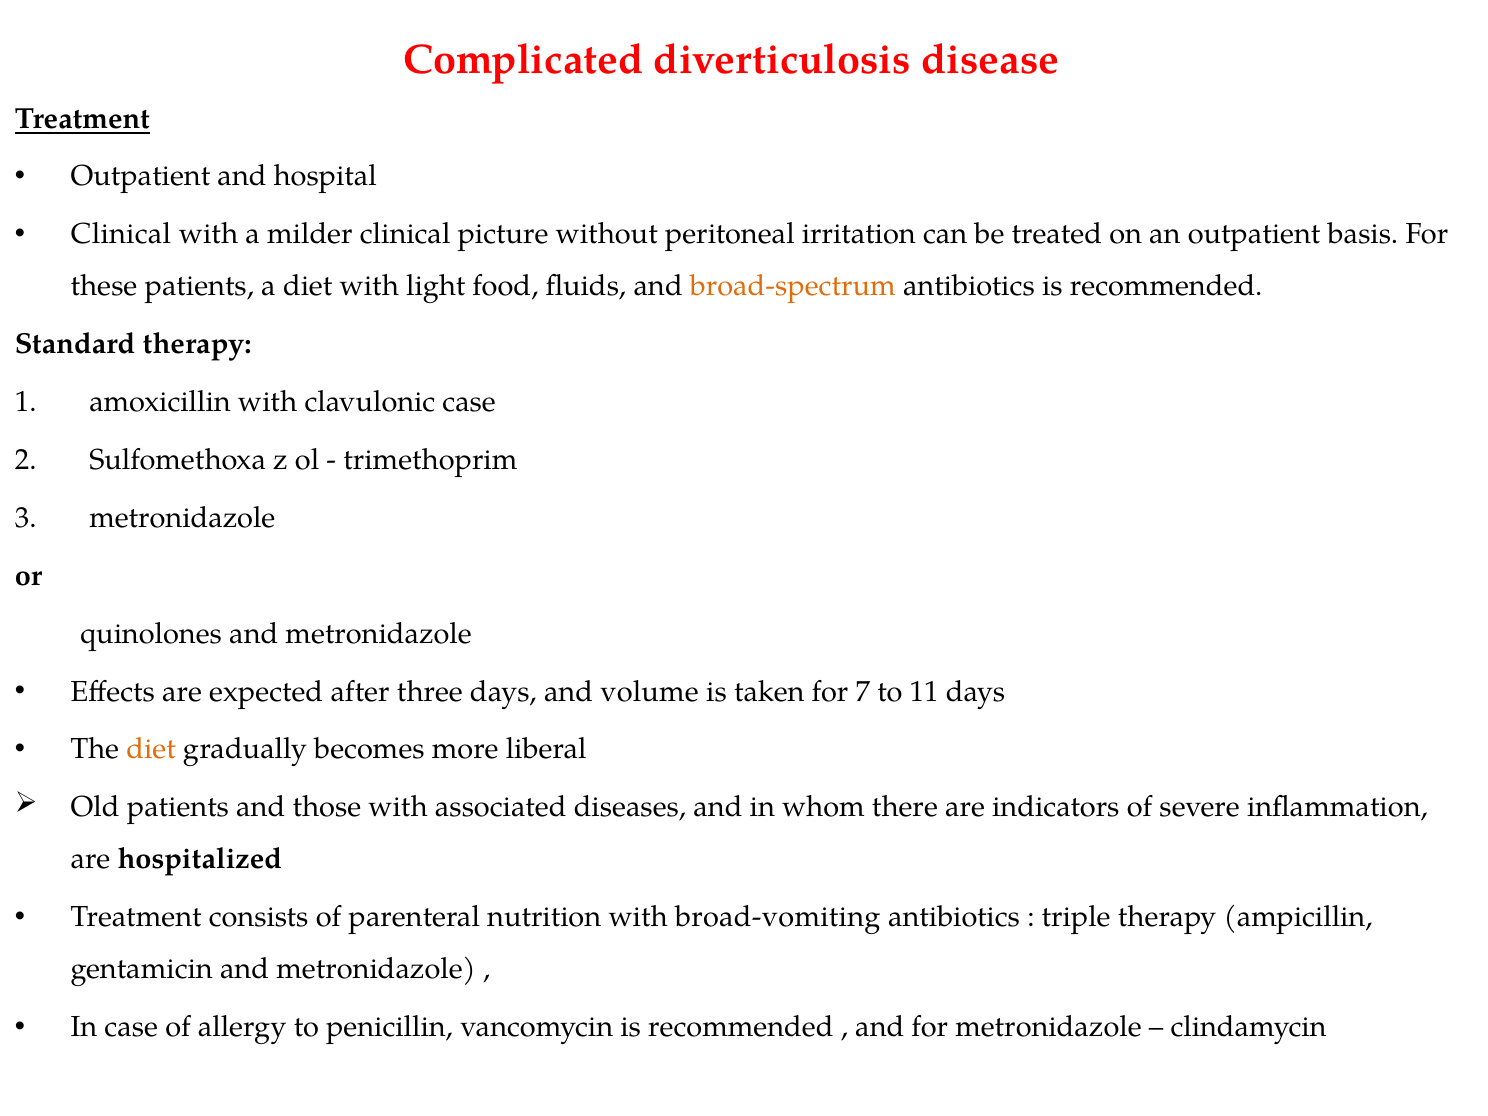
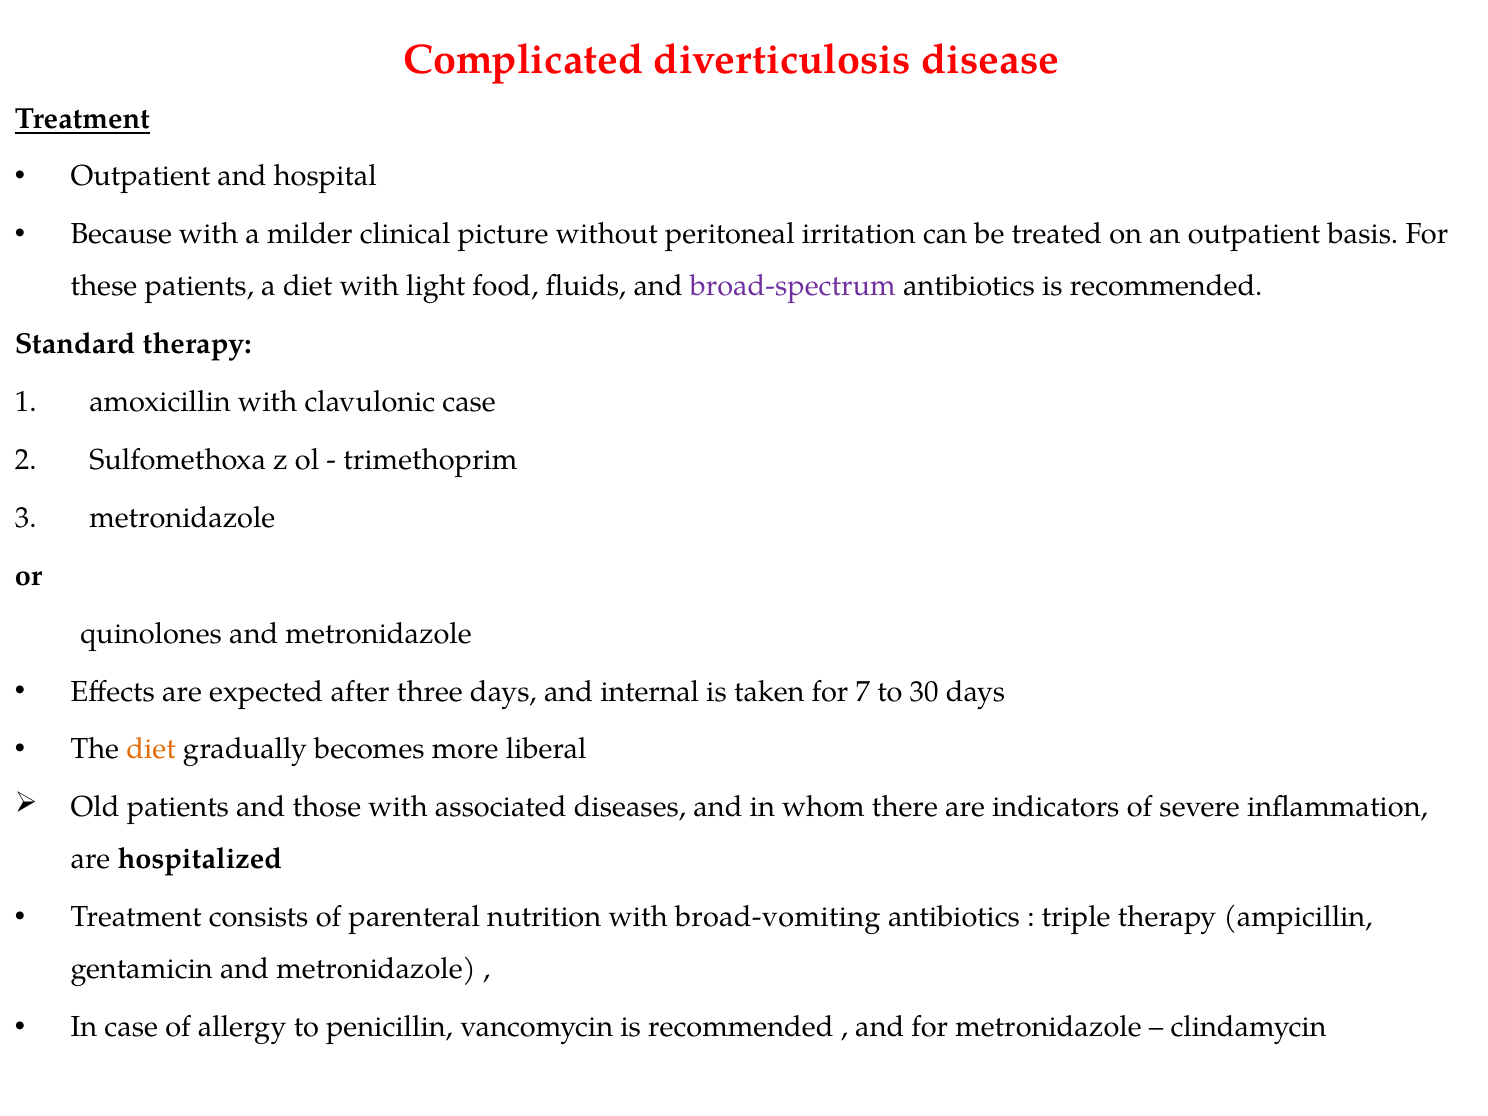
Clinical at (121, 234): Clinical -> Because
broad-spectrum colour: orange -> purple
volume: volume -> internal
11: 11 -> 30
